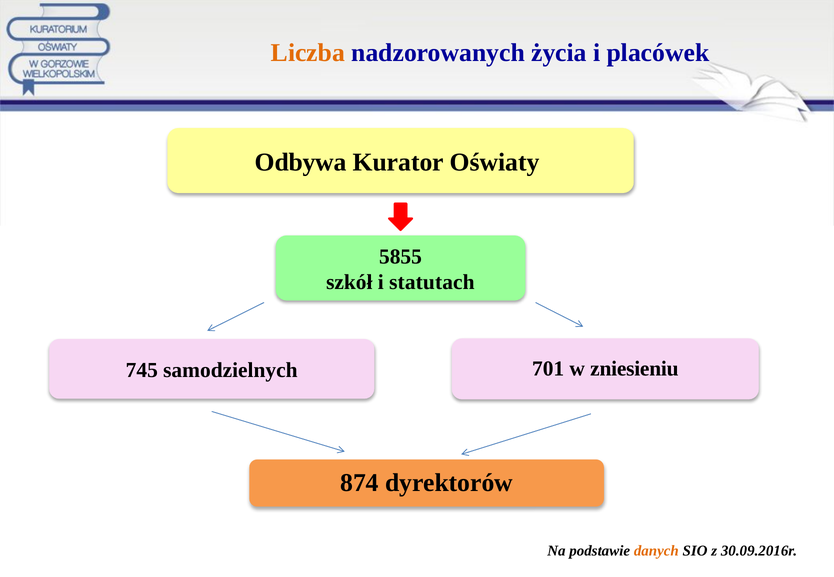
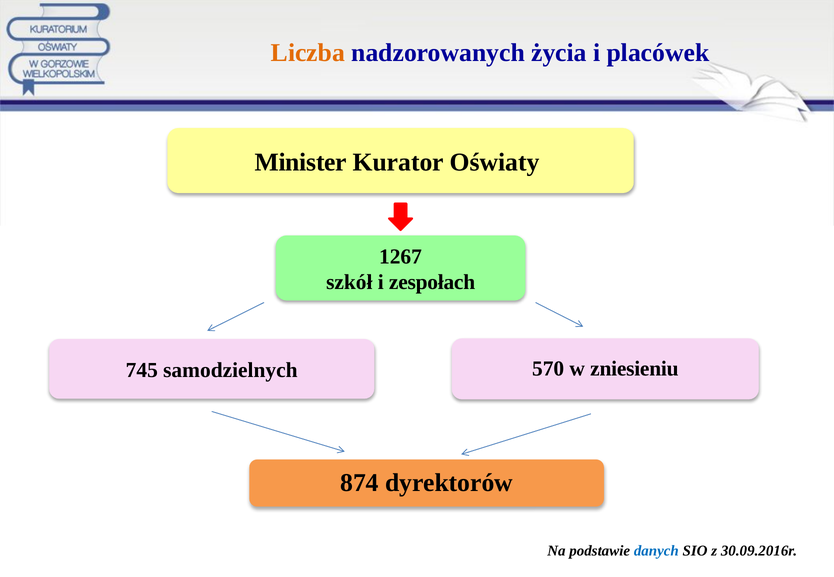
Odbywa: Odbywa -> Minister
5855: 5855 -> 1267
statutach: statutach -> zespołach
701: 701 -> 570
danych colour: orange -> blue
